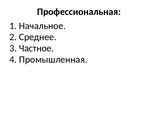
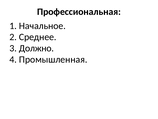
Частное: Частное -> Должно
